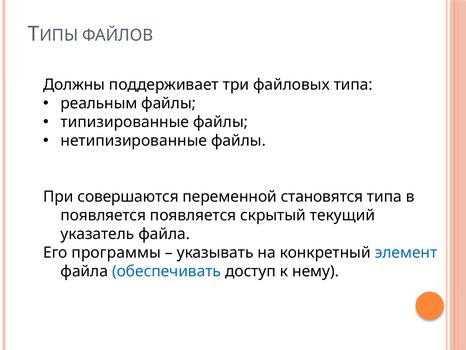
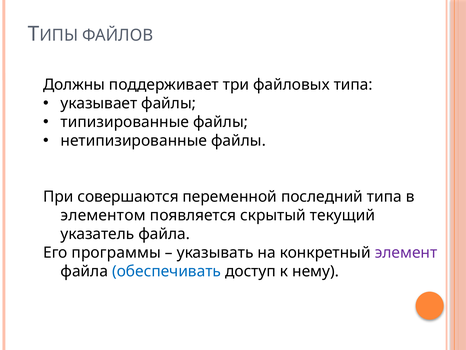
реальным: реальным -> указывает
становятся: становятся -> последний
появляется at (103, 215): появляется -> элементом
элемент colour: blue -> purple
